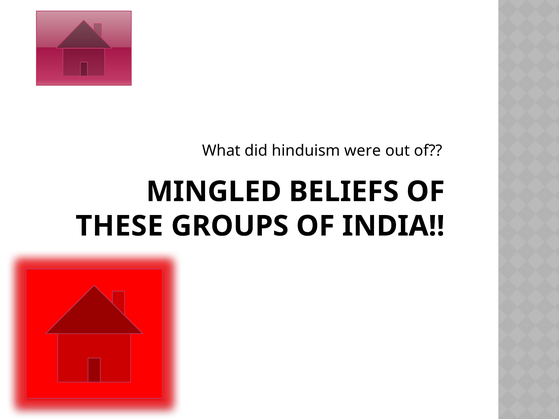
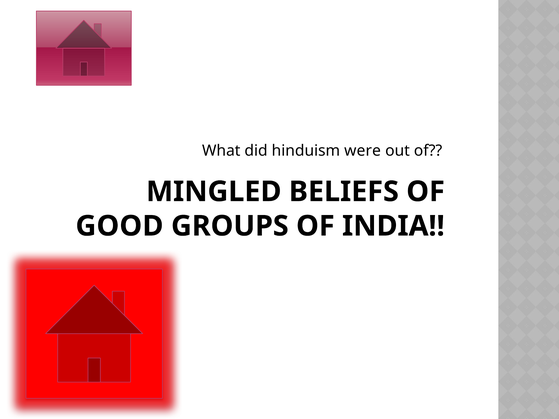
THESE: THESE -> GOOD
